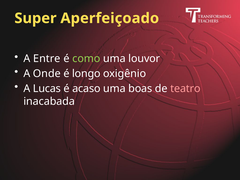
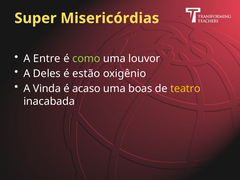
Aperfeiçoado: Aperfeiçoado -> Misericórdias
Onde: Onde -> Deles
longo: longo -> estão
Lucas: Lucas -> Vinda
teatro colour: pink -> yellow
